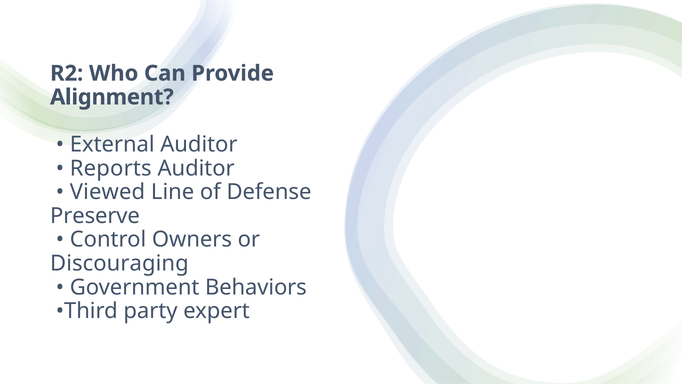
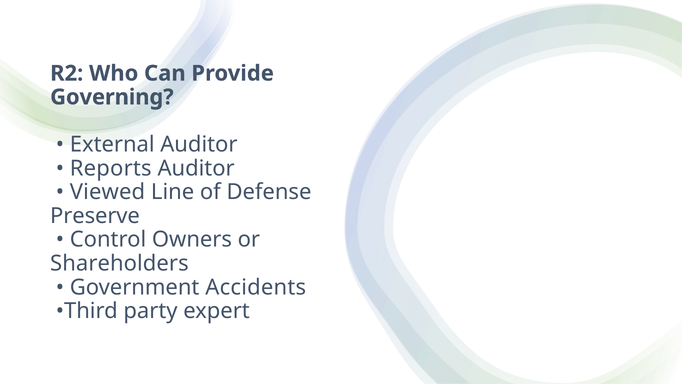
Alignment: Alignment -> Governing
Discouraging: Discouraging -> Shareholders
Behaviors: Behaviors -> Accidents
